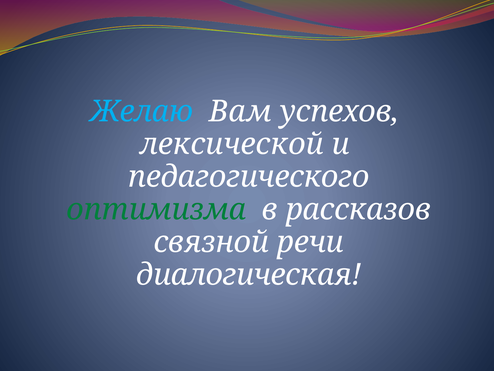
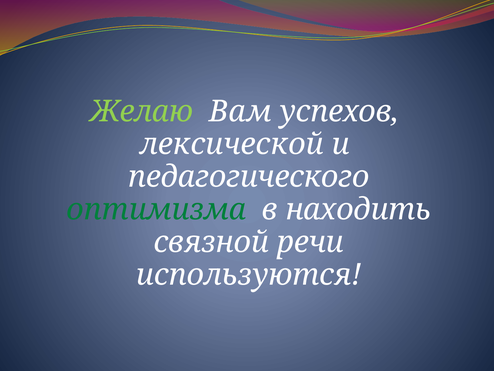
Желаю colour: light blue -> light green
рассказов: рассказов -> находить
диалогическая: диалогическая -> используются
